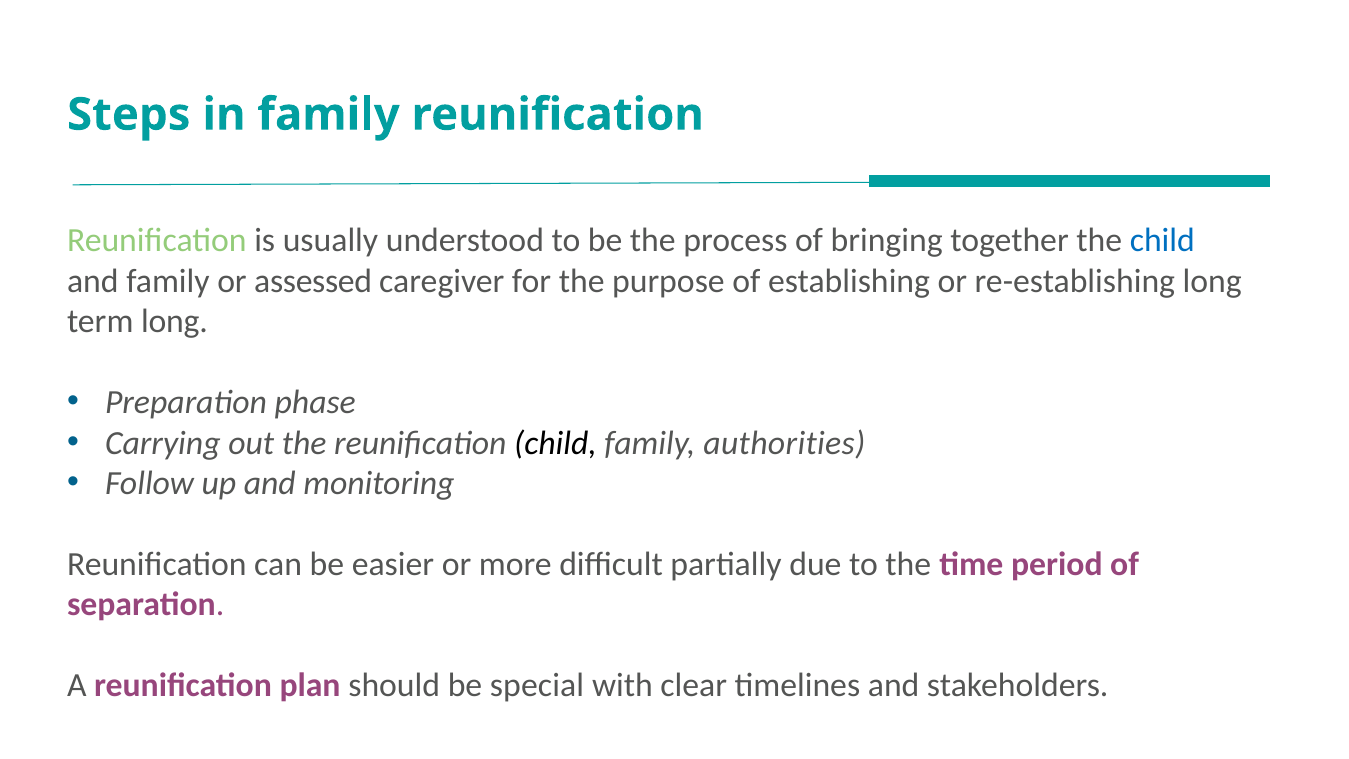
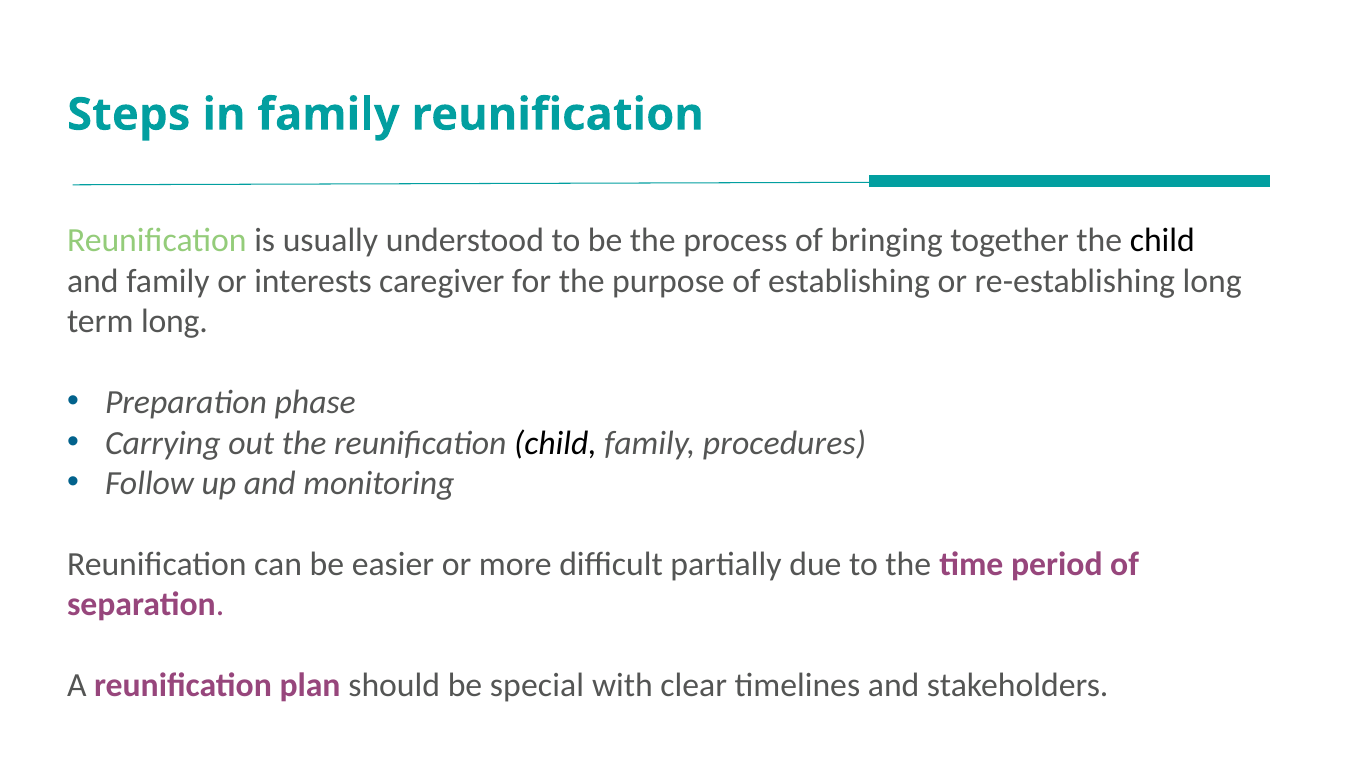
child at (1162, 240) colour: blue -> black
assessed: assessed -> interests
authorities: authorities -> procedures
